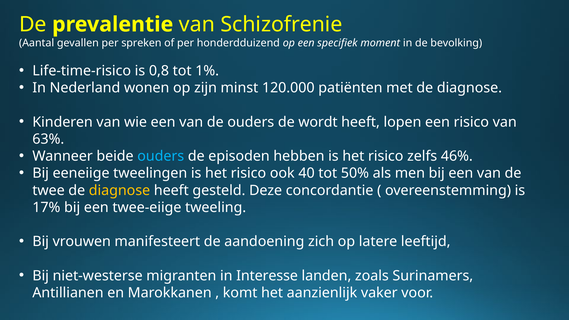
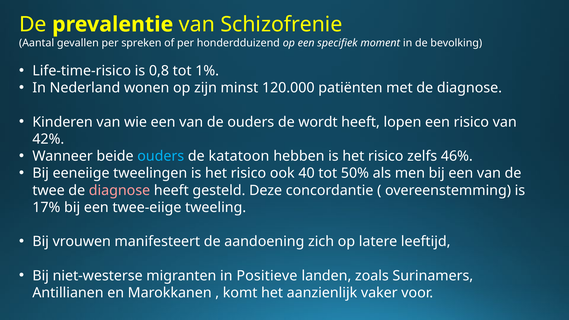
63%: 63% -> 42%
episoden: episoden -> katatoon
diagnose at (120, 190) colour: yellow -> pink
Interesse: Interesse -> Positieve
